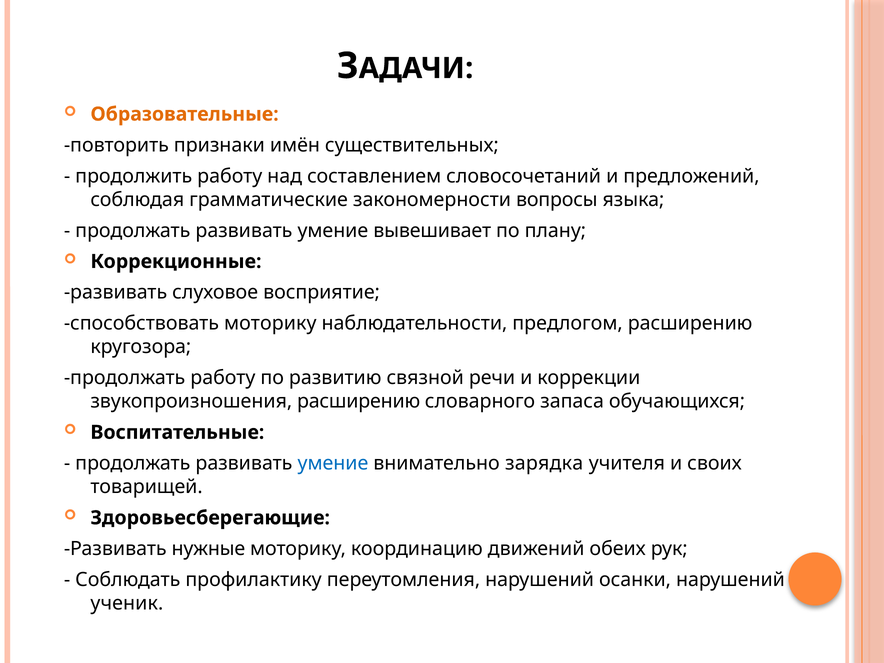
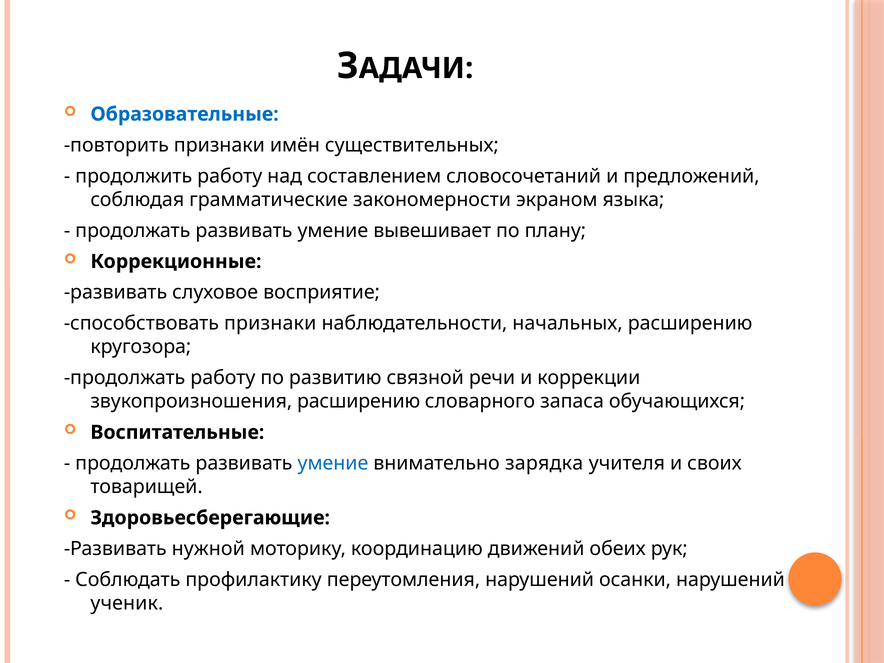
Образовательные colour: orange -> blue
вопросы: вопросы -> экраном
способствовать моторику: моторику -> признаки
предлогом: предлогом -> начальных
нужные: нужные -> нужной
